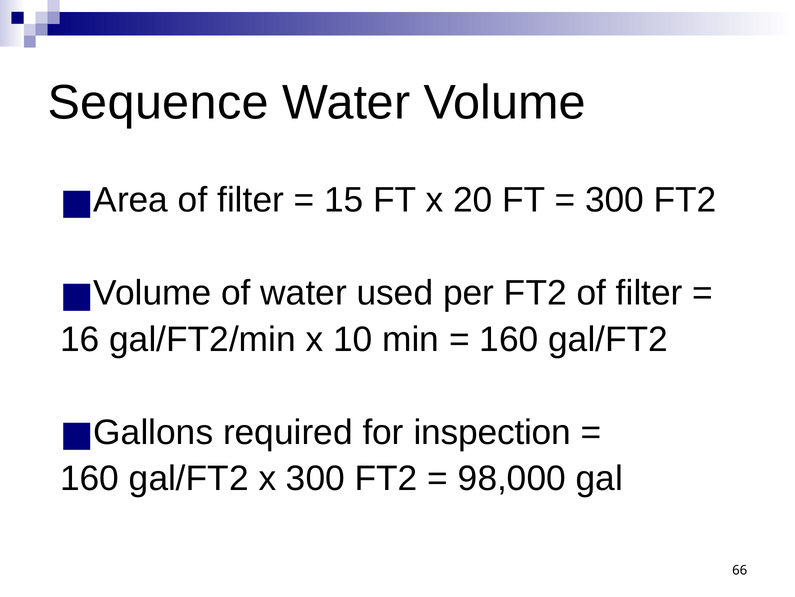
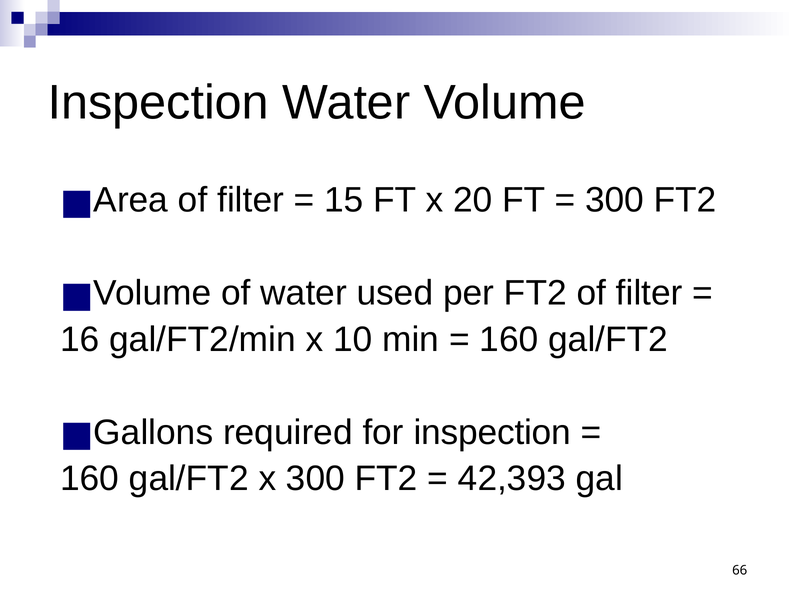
Sequence at (158, 103): Sequence -> Inspection
98,000: 98,000 -> 42,393
